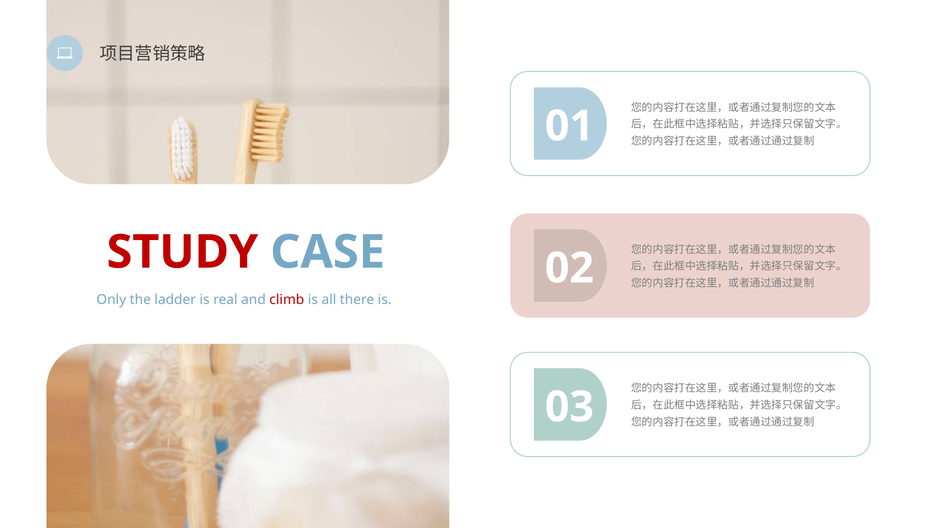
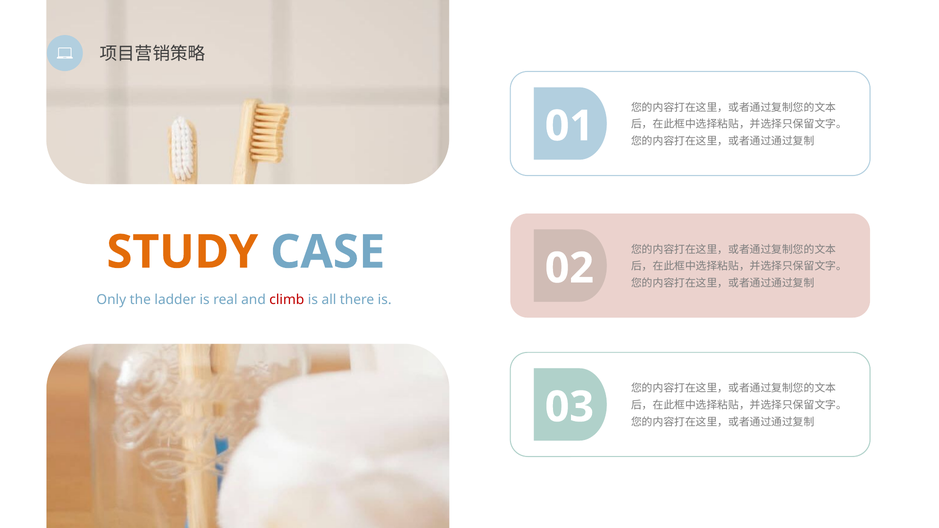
STUDY colour: red -> orange
